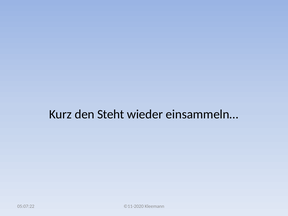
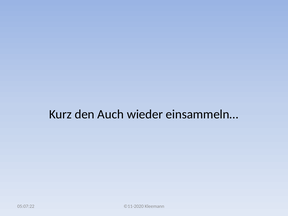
Steht: Steht -> Auch
